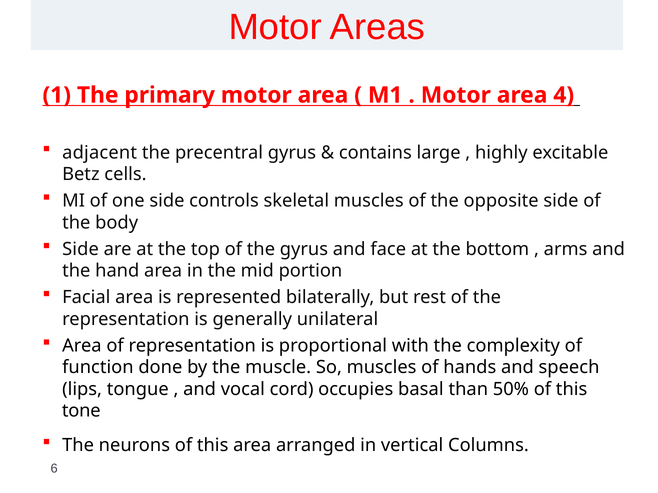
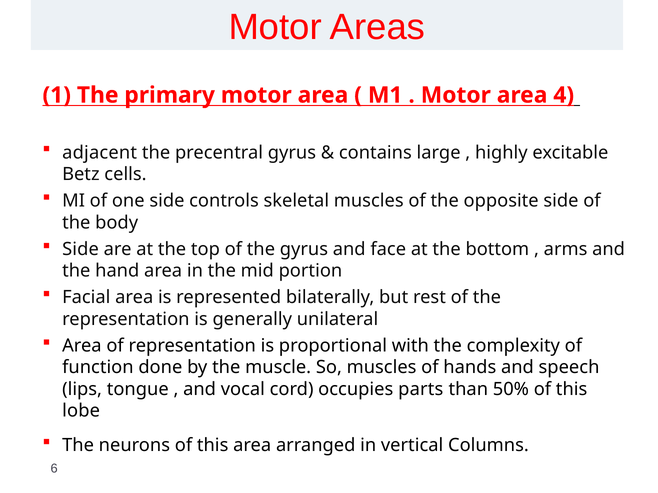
basal: basal -> parts
tone: tone -> lobe
